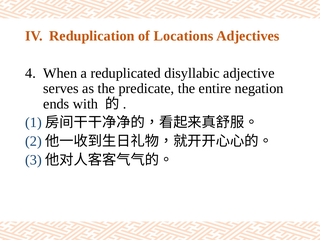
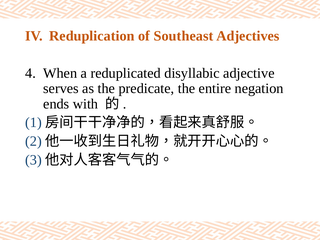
Locations: Locations -> Southeast
